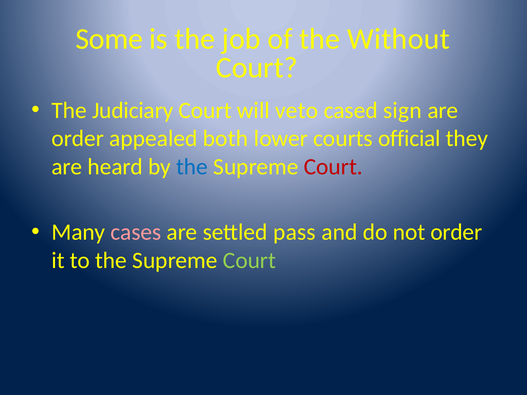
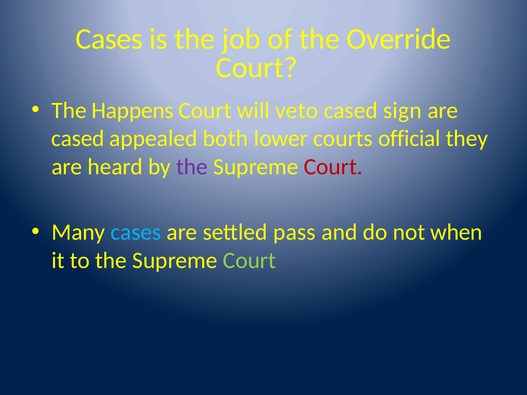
Some at (109, 39): Some -> Cases
Without: Without -> Override
Judiciary: Judiciary -> Happens
order at (78, 139): order -> cased
the at (192, 167) colour: blue -> purple
cases at (136, 232) colour: pink -> light blue
not order: order -> when
